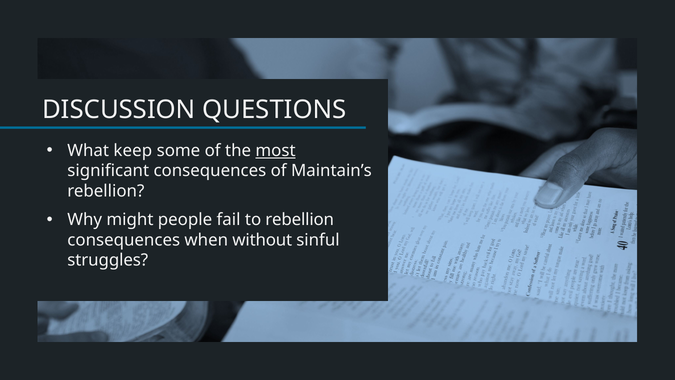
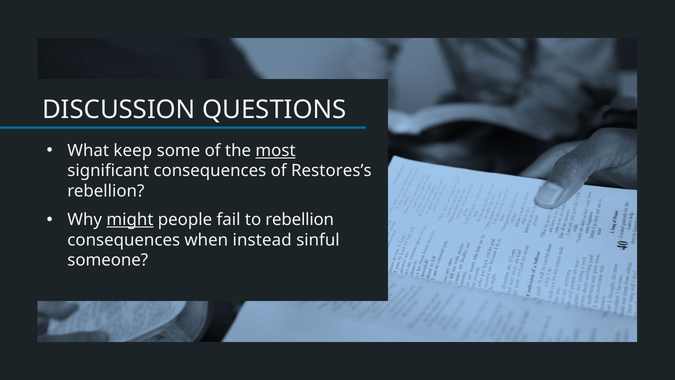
Maintain’s: Maintain’s -> Restores’s
might underline: none -> present
without: without -> instead
struggles: struggles -> someone
